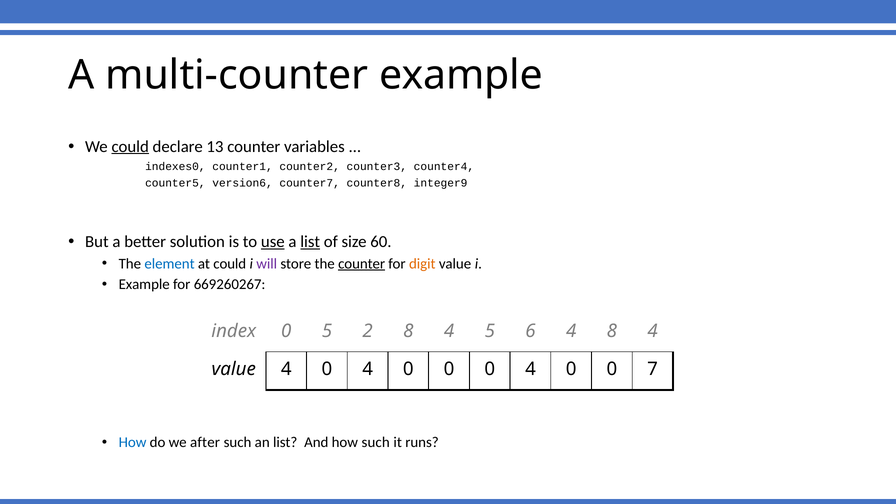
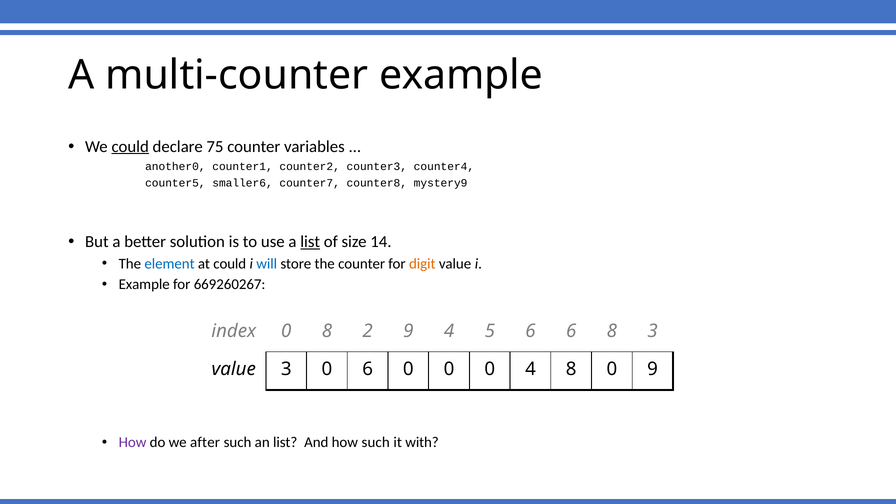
13: 13 -> 75
indexes0: indexes0 -> another0
version6: version6 -> smaller6
integer9: integer9 -> mystery9
use underline: present -> none
60: 60 -> 14
will colour: purple -> blue
counter at (362, 264) underline: present -> none
0 5: 5 -> 8
2 8: 8 -> 9
6 4: 4 -> 6
4 at (653, 331): 4 -> 3
value 4: 4 -> 3
4 at (368, 369): 4 -> 6
0 0 4 0: 0 -> 8
0 7: 7 -> 9
How at (133, 442) colour: blue -> purple
runs: runs -> with
